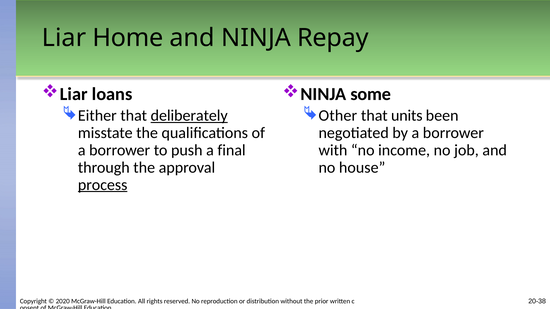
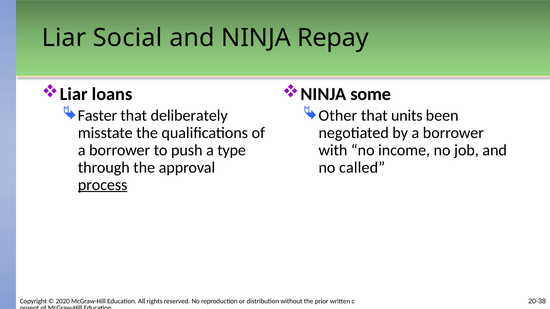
Home: Home -> Social
Either: Either -> Faster
deliberately underline: present -> none
final: final -> type
house: house -> called
